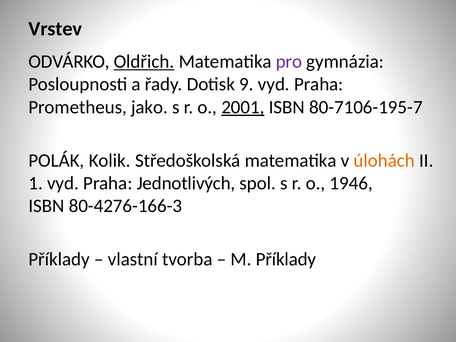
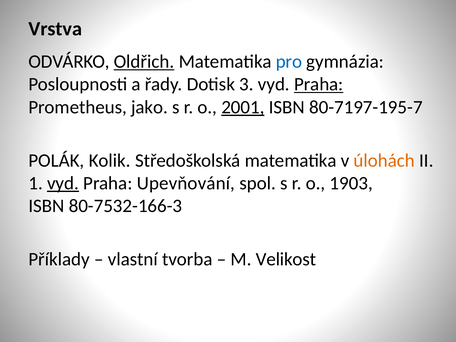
Vrstev: Vrstev -> Vrstva
pro colour: purple -> blue
9: 9 -> 3
Praha at (319, 84) underline: none -> present
80-7106-195-7: 80-7106-195-7 -> 80-7197-195-7
vyd at (63, 183) underline: none -> present
Jednotlivých: Jednotlivých -> Upevňování
1946: 1946 -> 1903
80-4276-166-3: 80-4276-166-3 -> 80-7532-166-3
M Příklady: Příklady -> Velikost
